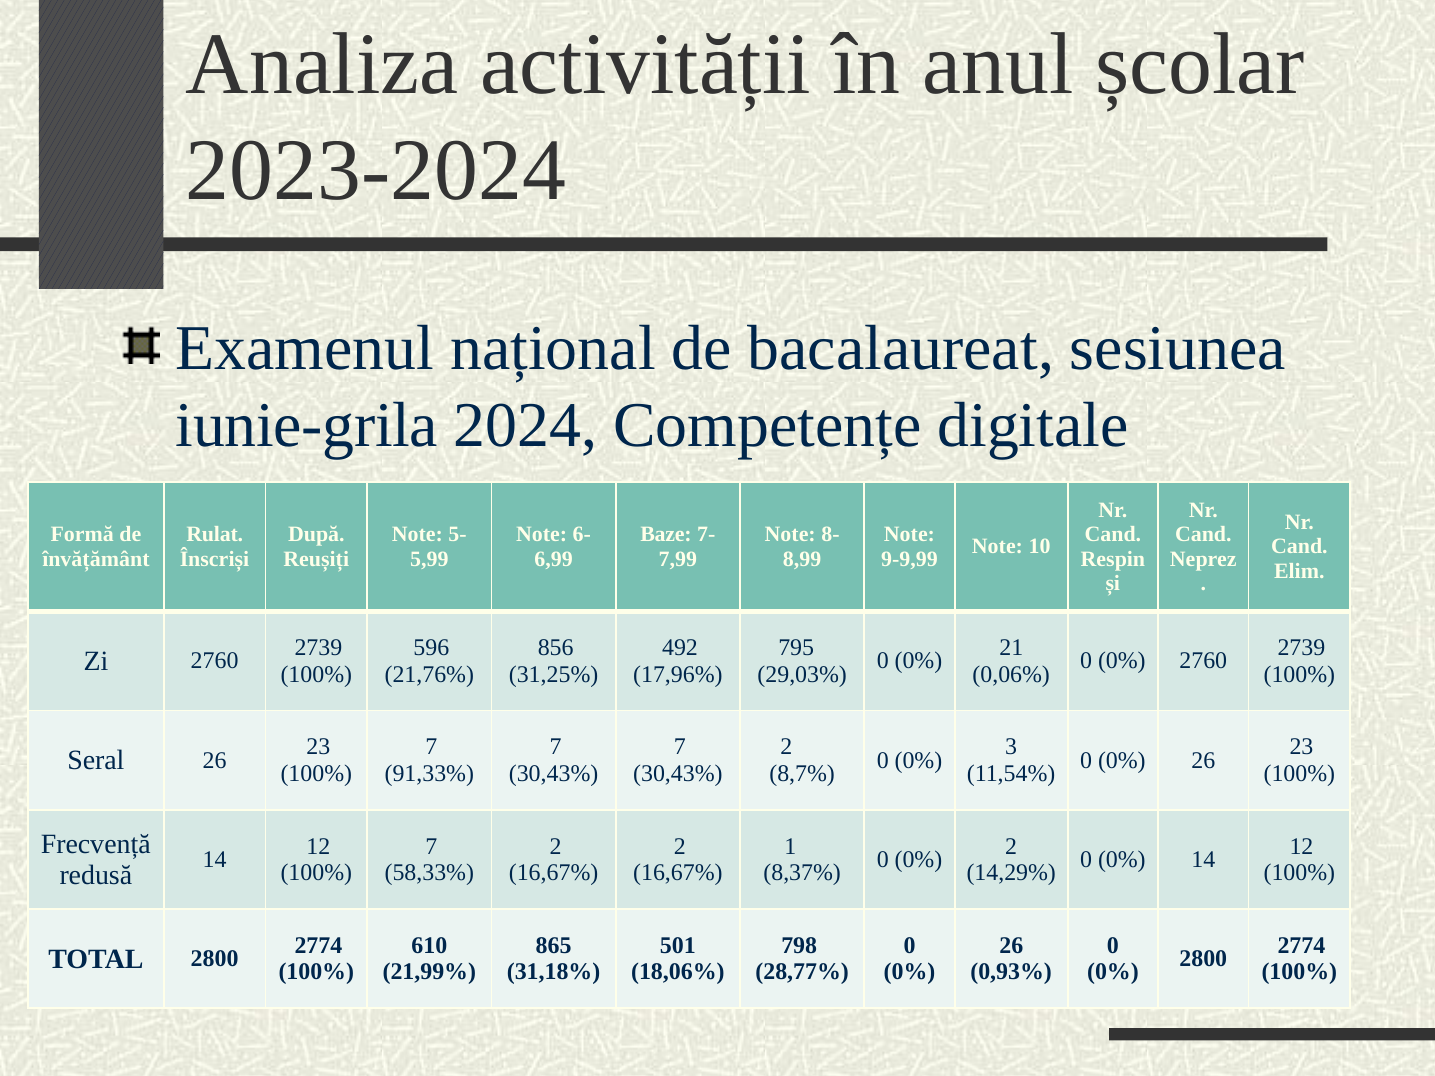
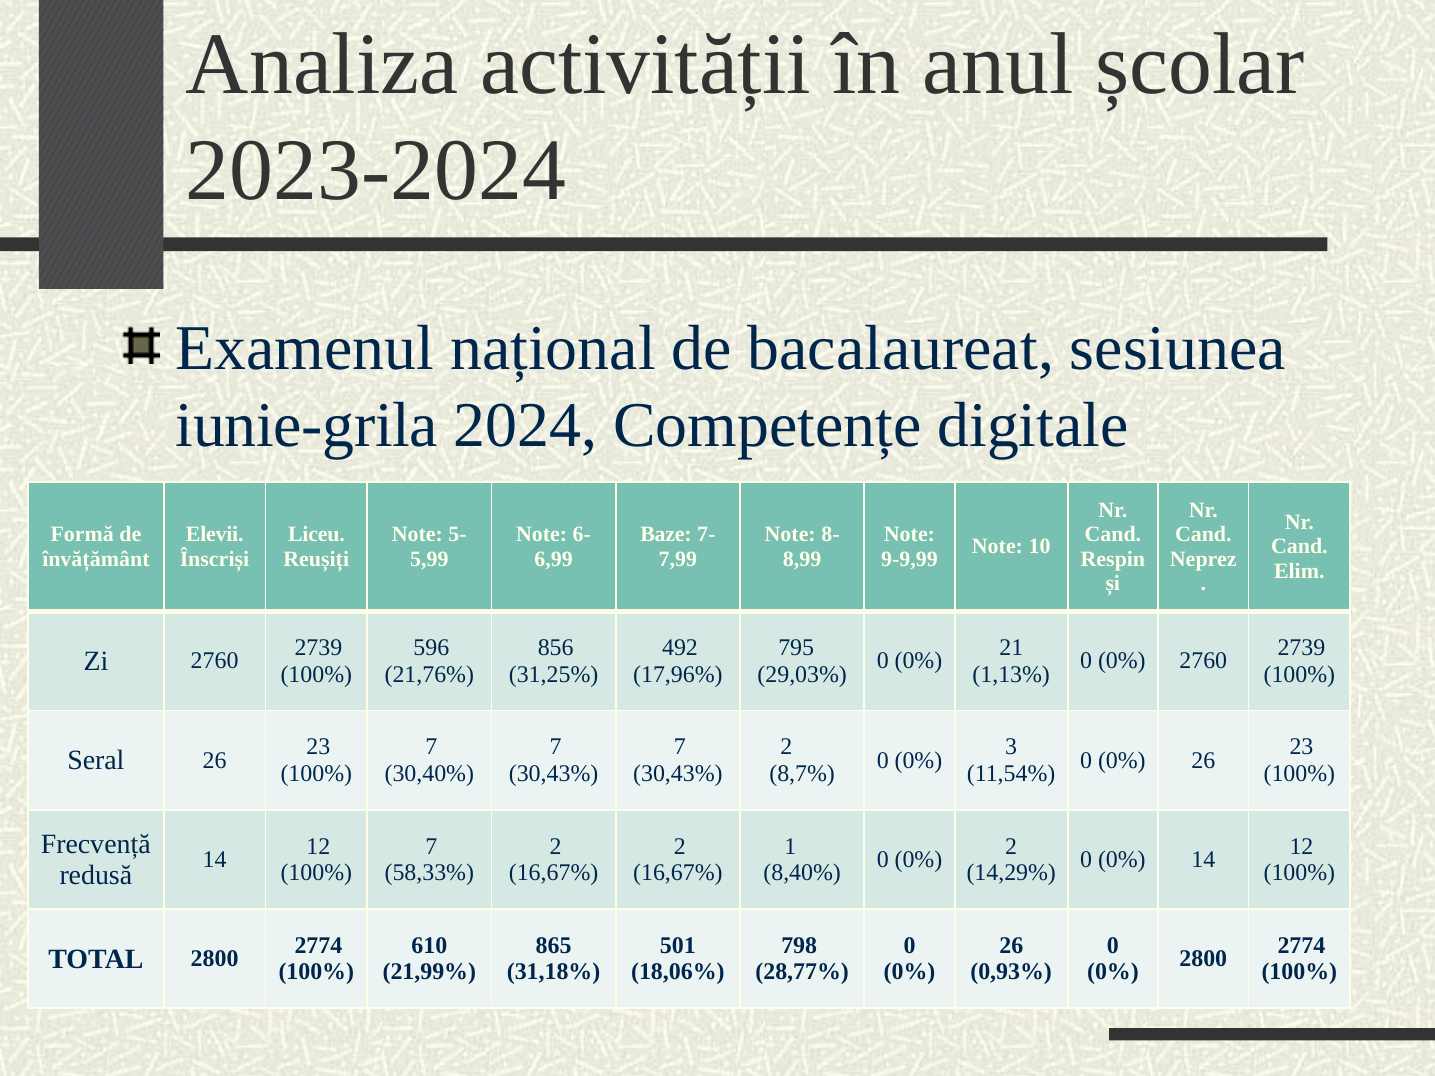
Rulat: Rulat -> Elevii
După: După -> Liceu
0,06%: 0,06% -> 1,13%
91,33%: 91,33% -> 30,40%
8,37%: 8,37% -> 8,40%
